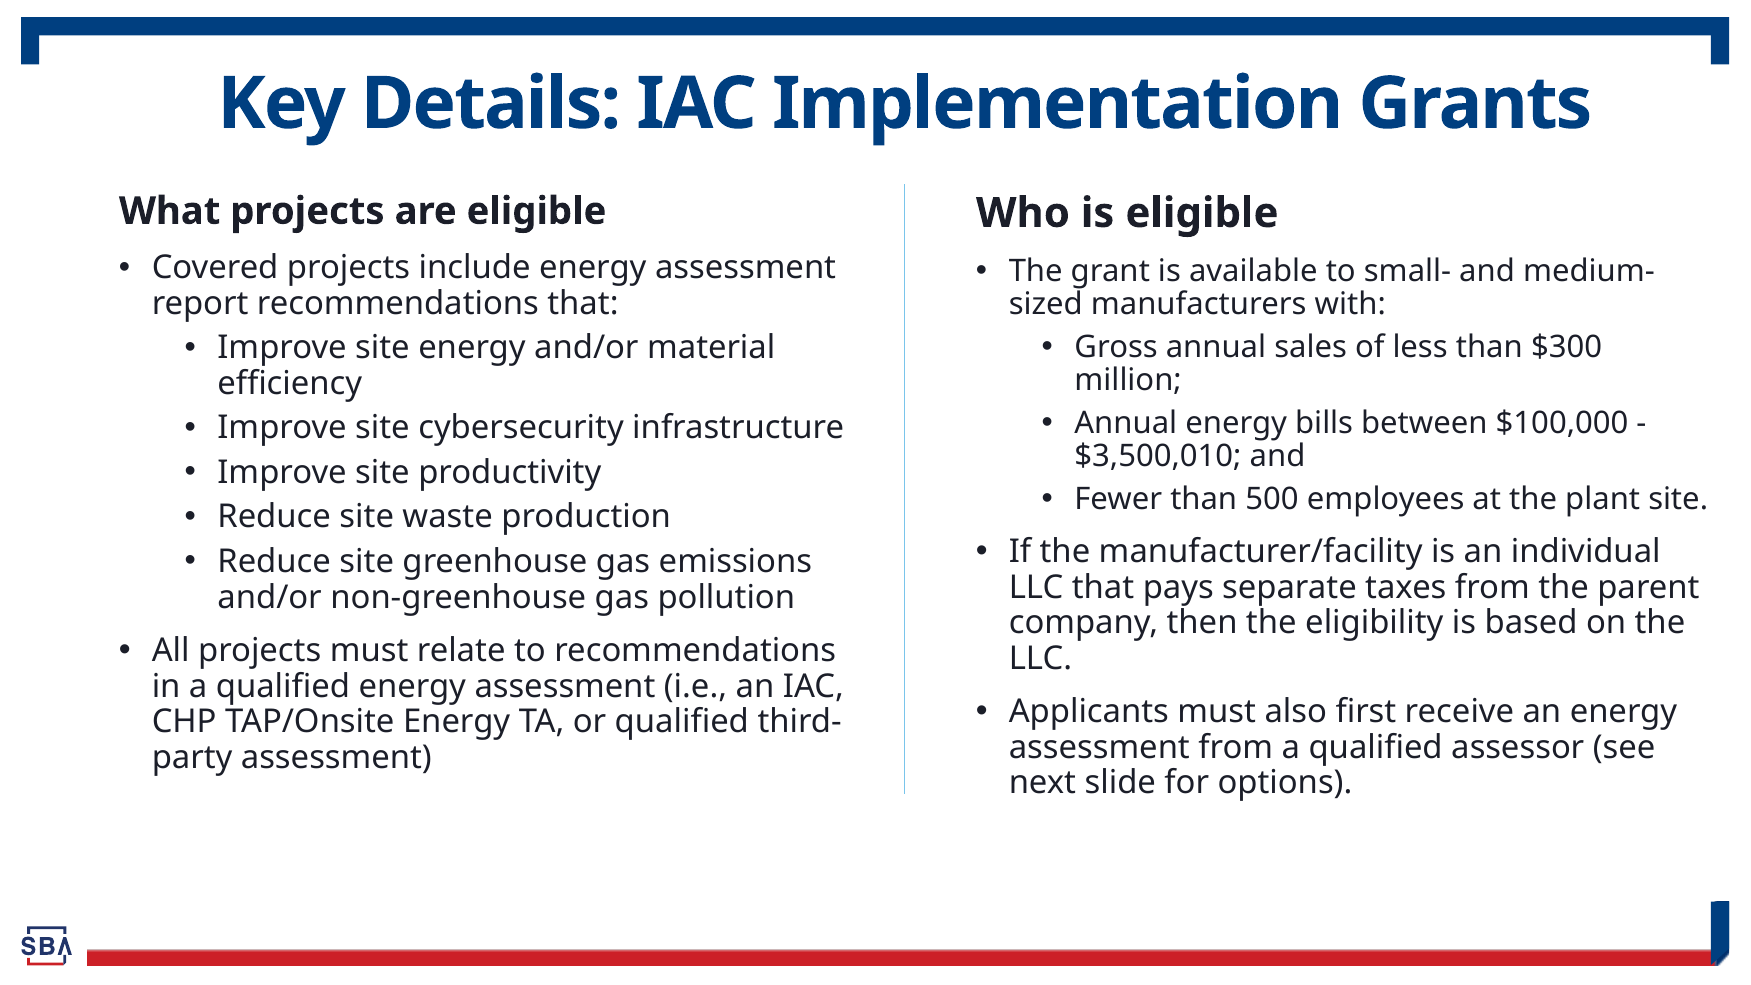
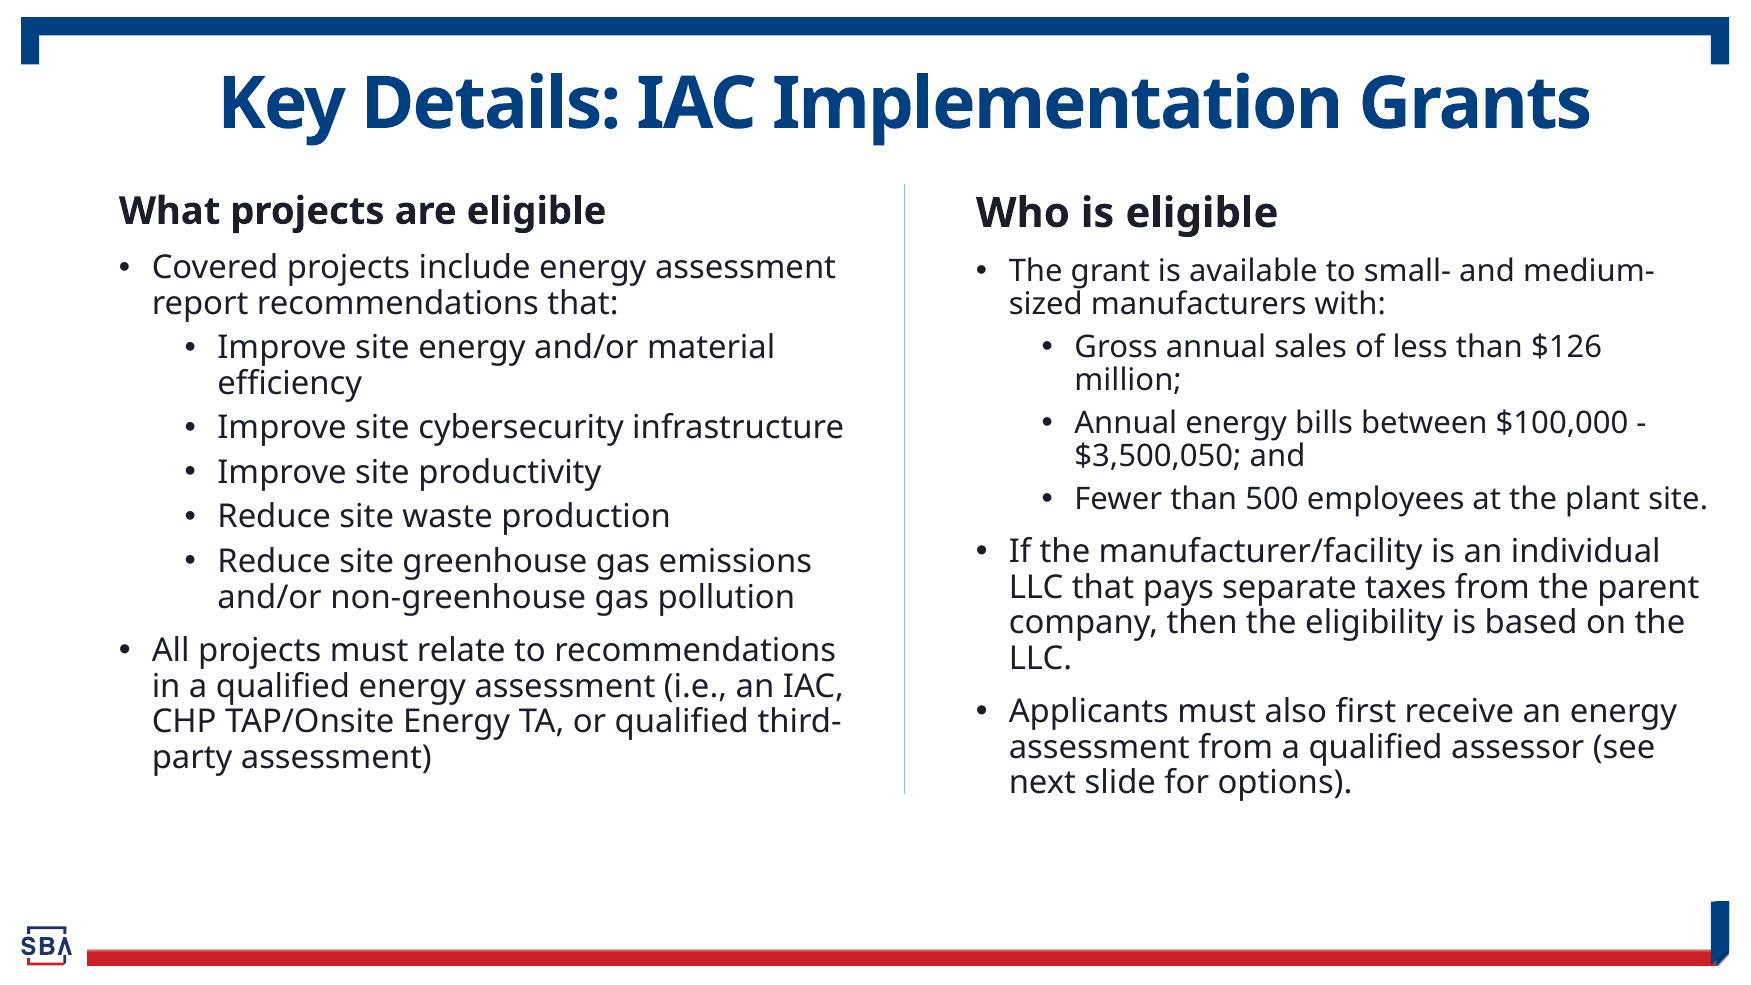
$300: $300 -> $126
$3,500,010: $3,500,010 -> $3,500,050
